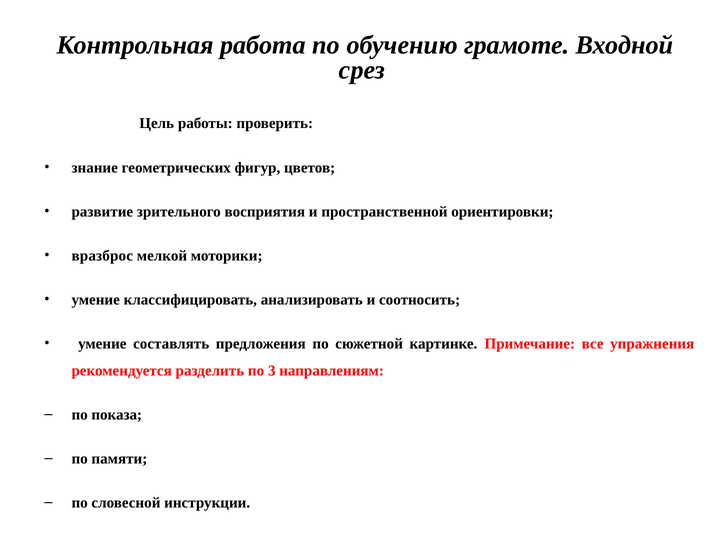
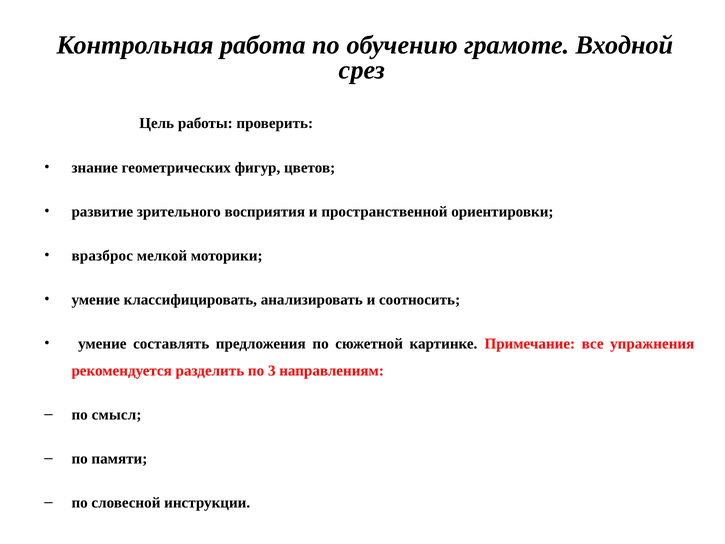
показа: показа -> смысл
